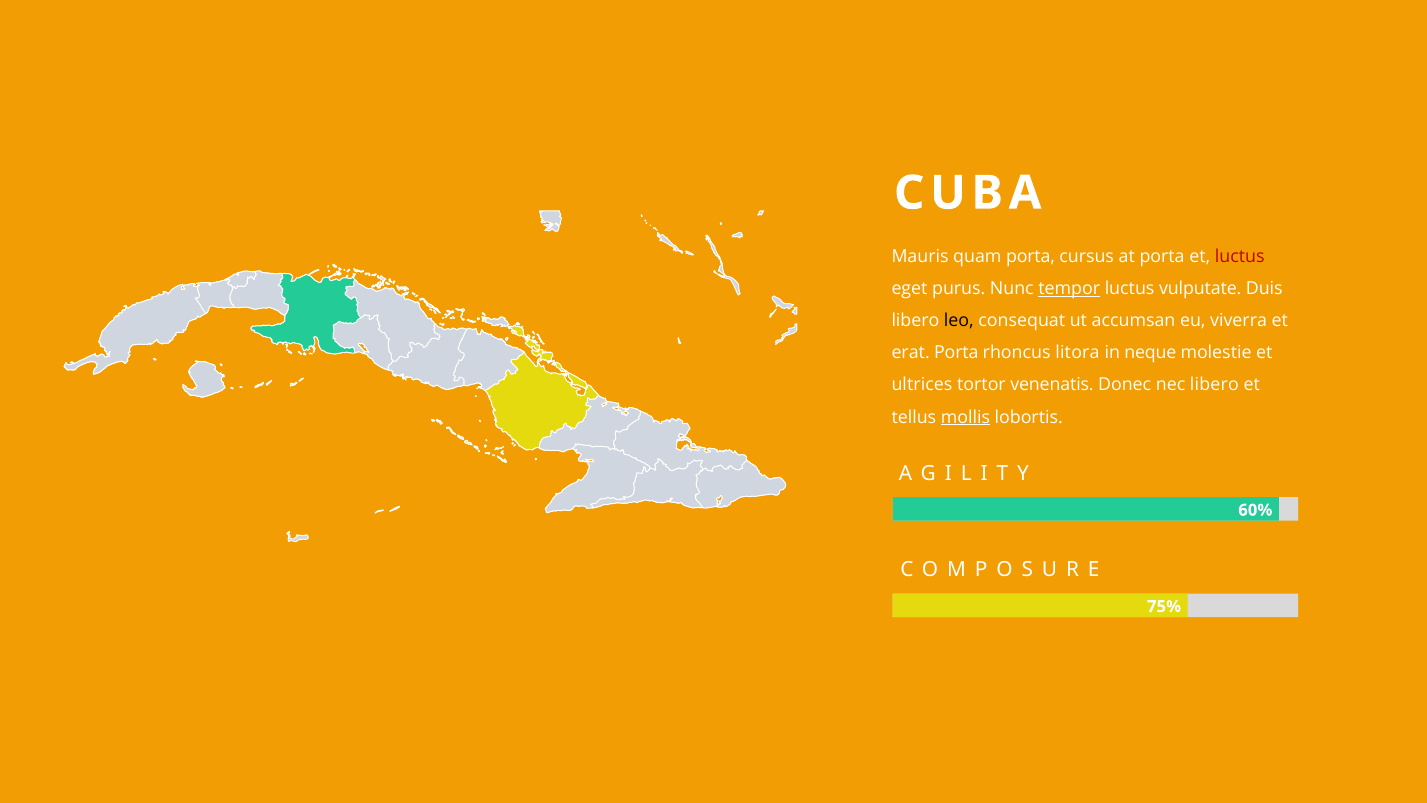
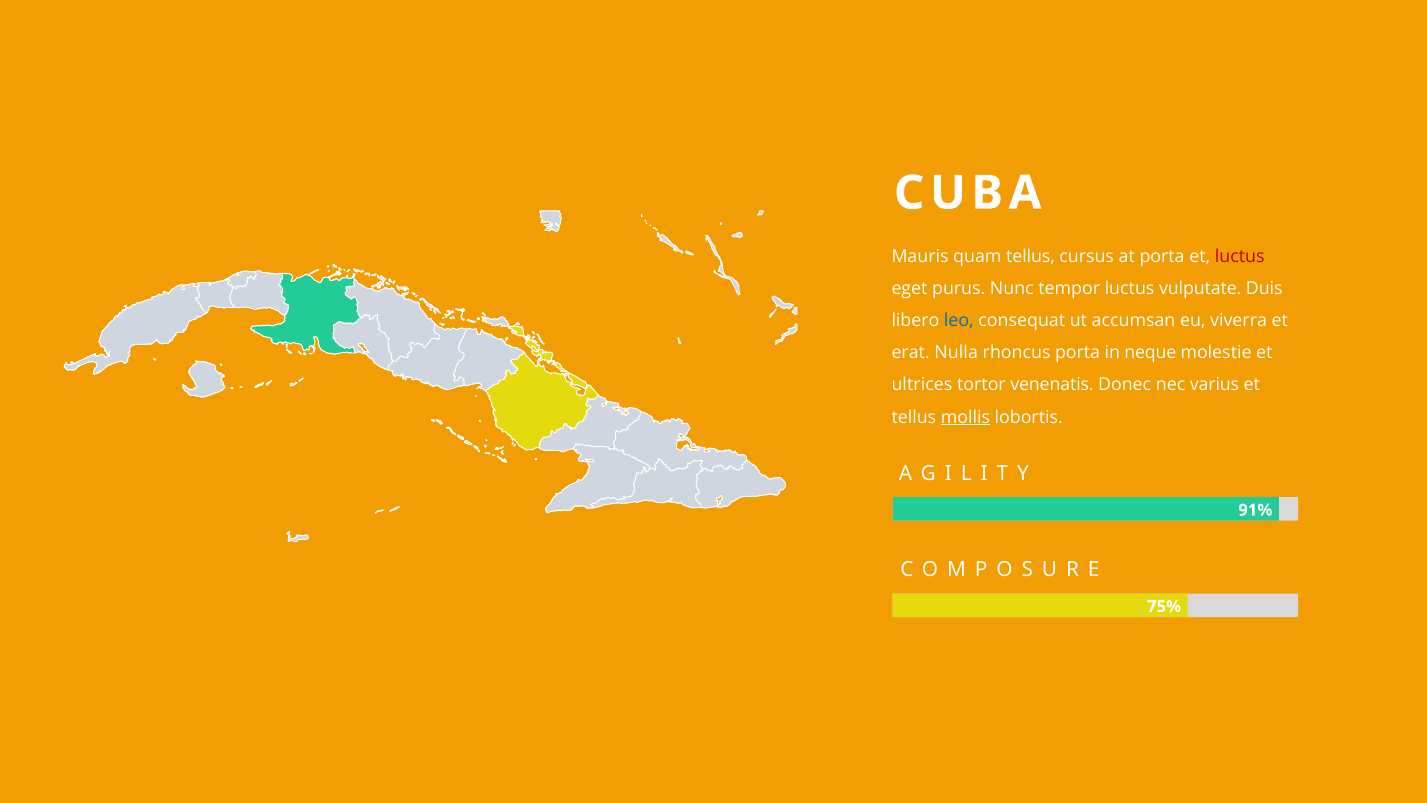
quam porta: porta -> tellus
tempor underline: present -> none
leo colour: black -> blue
erat Porta: Porta -> Nulla
rhoncus litora: litora -> porta
nec libero: libero -> varius
60%: 60% -> 91%
